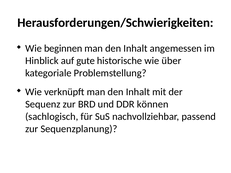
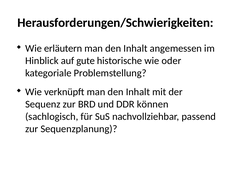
beginnen: beginnen -> erläutern
über: über -> oder
